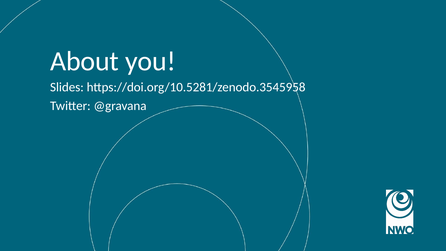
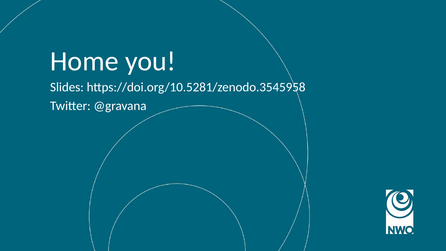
About: About -> Home
